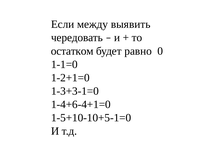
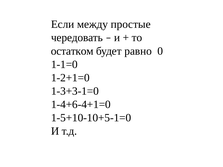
выявить: выявить -> простые
